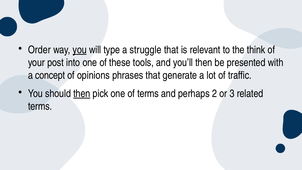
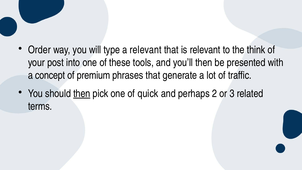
you at (80, 50) underline: present -> none
a struggle: struggle -> relevant
opinions: opinions -> premium
of terms: terms -> quick
